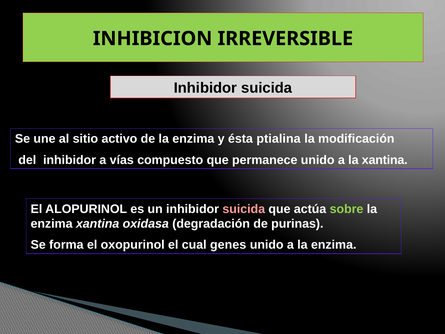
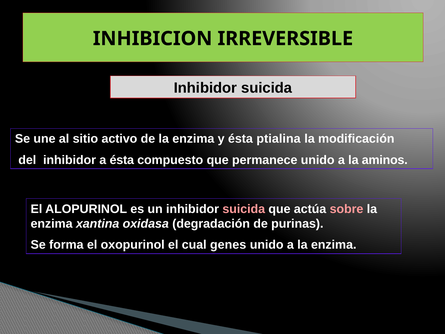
a vías: vías -> ésta
la xantina: xantina -> aminos
sobre colour: light green -> pink
